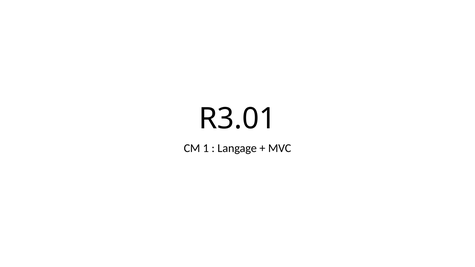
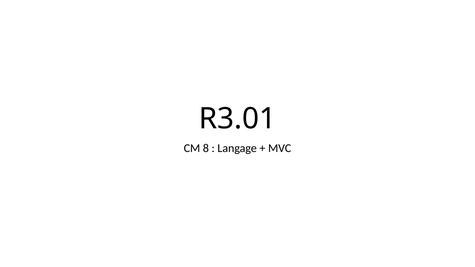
1: 1 -> 8
